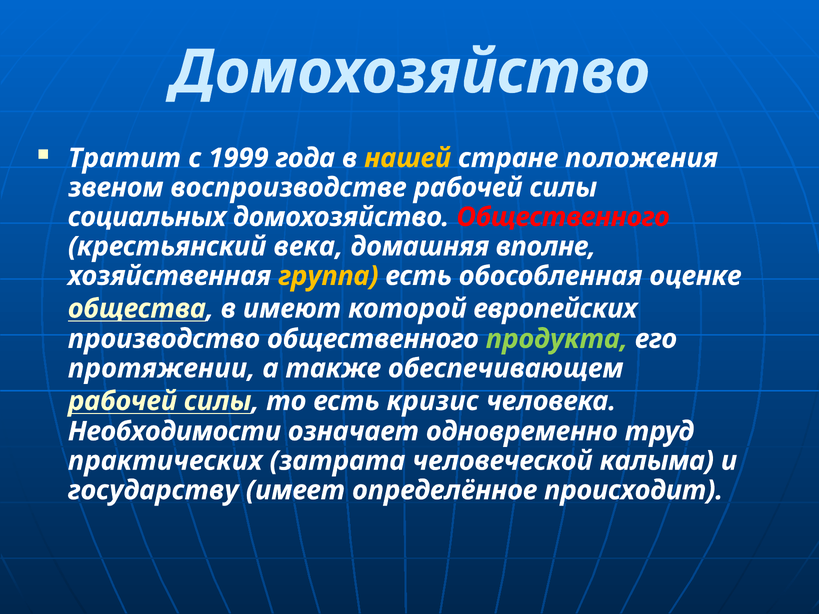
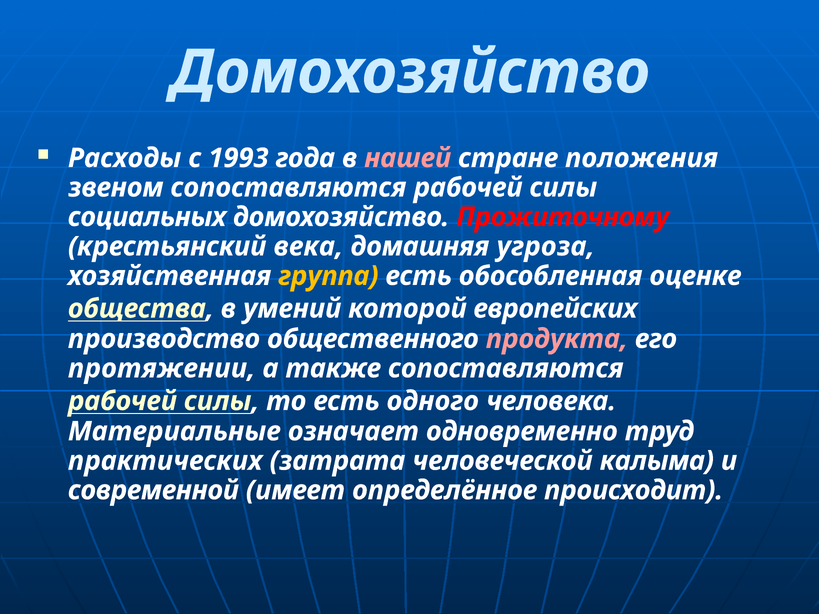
Тратит: Тратит -> Расходы
1999: 1999 -> 1993
нашей colour: yellow -> pink
звеном воспроизводстве: воспроизводстве -> сопоставляются
домохозяйство Общественного: Общественного -> Прожиточному
вполне: вполне -> угроза
имеют: имеют -> умений
продукта colour: light green -> pink
также обеспечивающем: обеспечивающем -> сопоставляются
кризис: кризис -> одного
Необходимости: Необходимости -> Материальные
государству: государству -> современной
